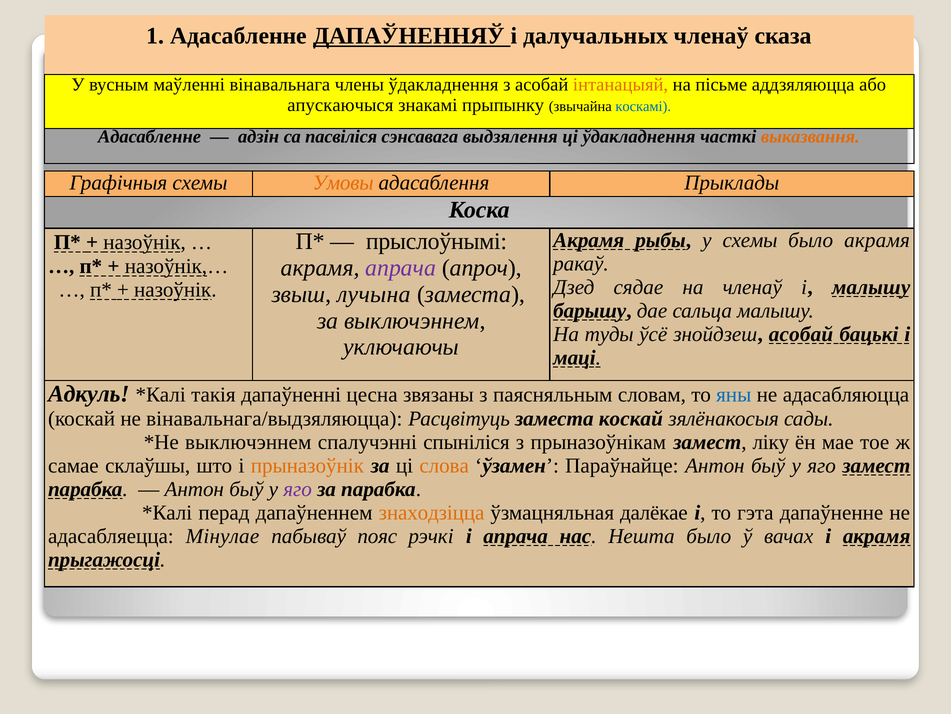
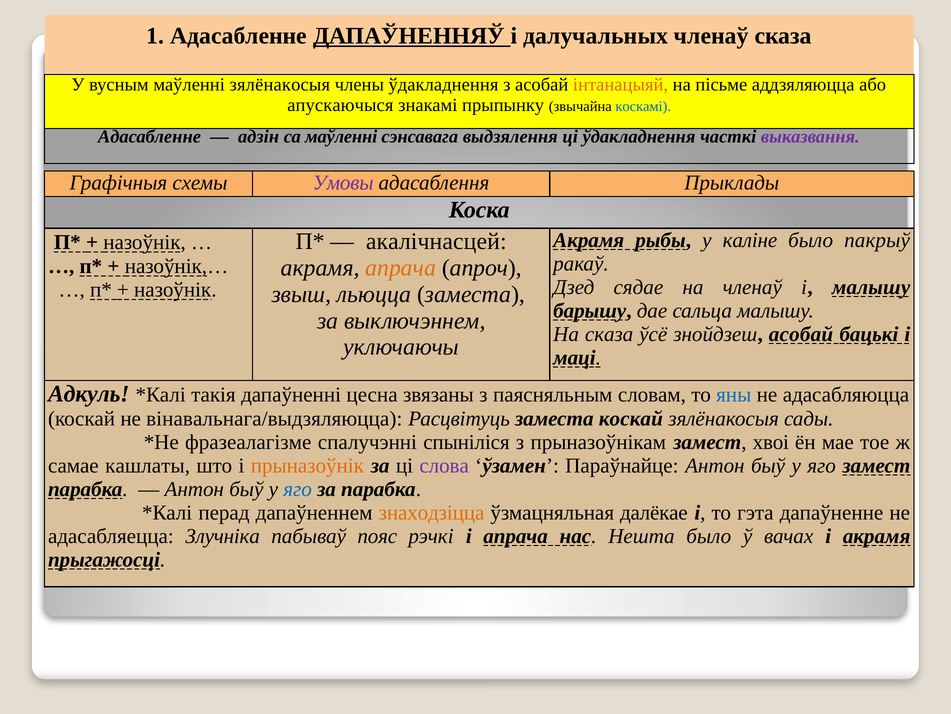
маўленні вінавальнага: вінавальнага -> зялёнакосыя
са пасвіліся: пасвіліся -> маўленні
выказвання colour: orange -> purple
Умовы colour: orange -> purple
у схемы: схемы -> каліне
было акрамя: акрамя -> пакрыў
прыслоўнымі: прыслоўнымі -> акалічнасцей
апрача at (401, 268) colour: purple -> orange
лучына: лучына -> льюцца
На туды: туды -> сказа
выключэннем at (248, 442): выключэннем -> фразеалагізме
ліку: ліку -> хвоі
склаўшы: склаўшы -> кашлаты
слова colour: orange -> purple
яго at (298, 489) colour: purple -> blue
Мінулае: Мінулае -> Злучніка
